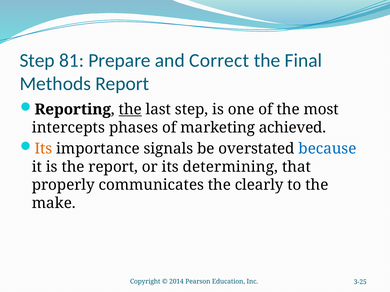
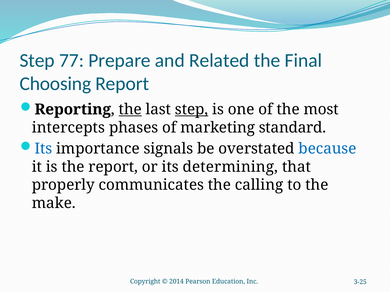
81: 81 -> 77
Correct: Correct -> Related
Methods: Methods -> Choosing
step at (192, 110) underline: none -> present
achieved: achieved -> standard
Its at (43, 149) colour: orange -> blue
clearly: clearly -> calling
